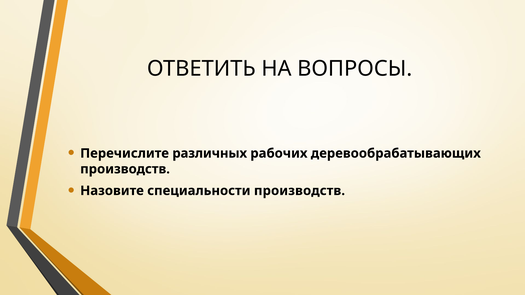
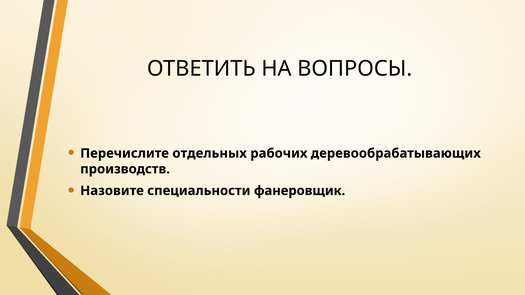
различных: различных -> отдельных
специальности производств: производств -> фанеровщик
